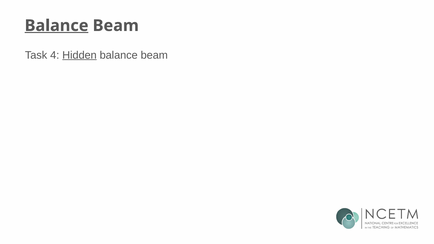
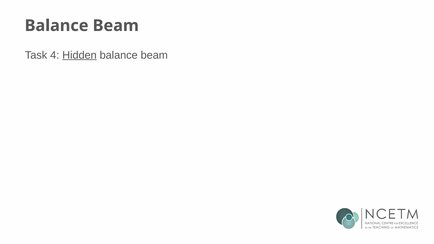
Balance at (57, 26) underline: present -> none
